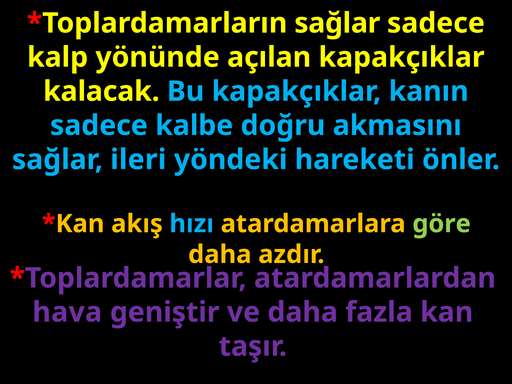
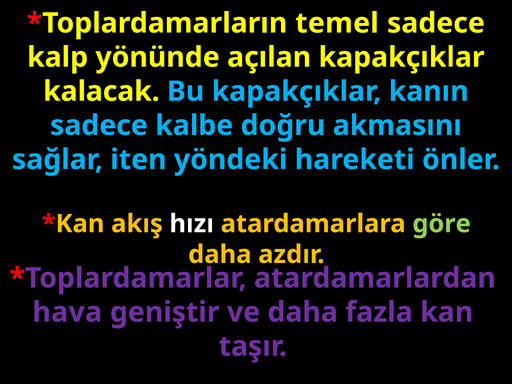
sağlar at (337, 23): sağlar -> temel
ileri: ileri -> iten
hızı colour: light blue -> white
